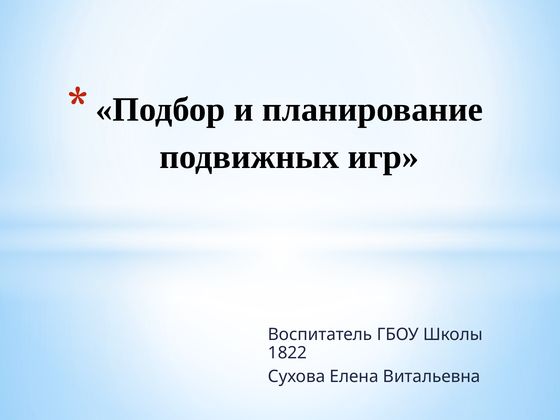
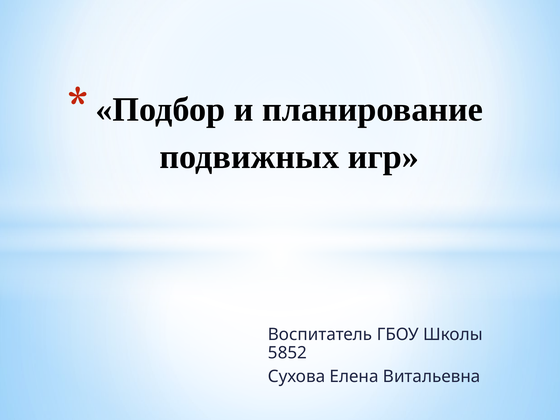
1822: 1822 -> 5852
